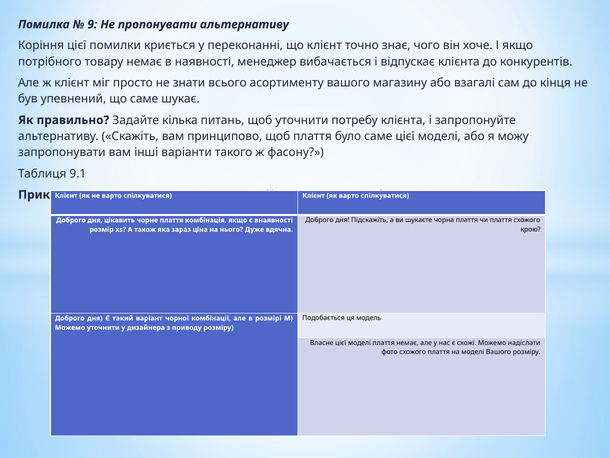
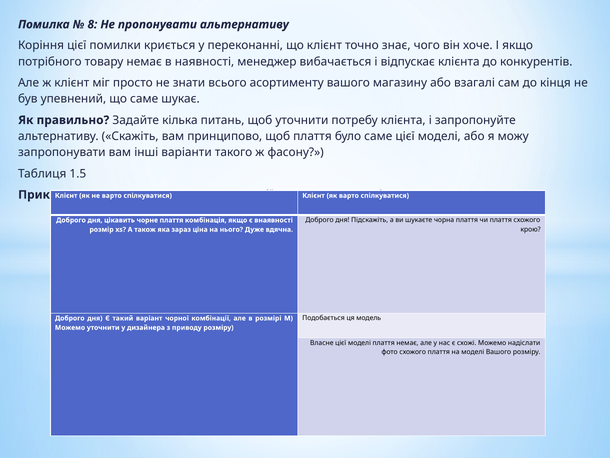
9: 9 -> 8
9.1: 9.1 -> 1.5
